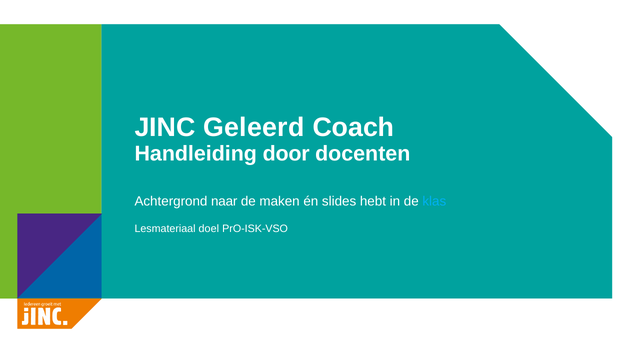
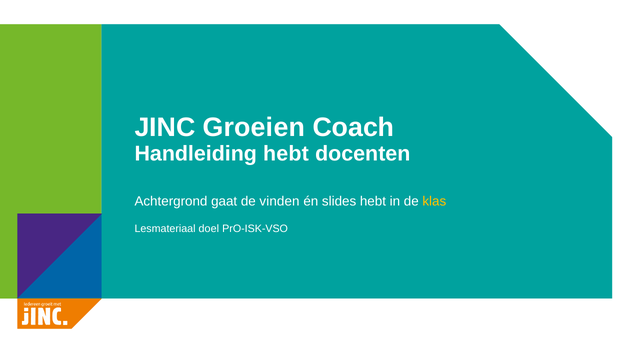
Geleerd: Geleerd -> Groeien
Handleiding door: door -> hebt
naar: naar -> gaat
maken: maken -> vinden
klas colour: light blue -> yellow
